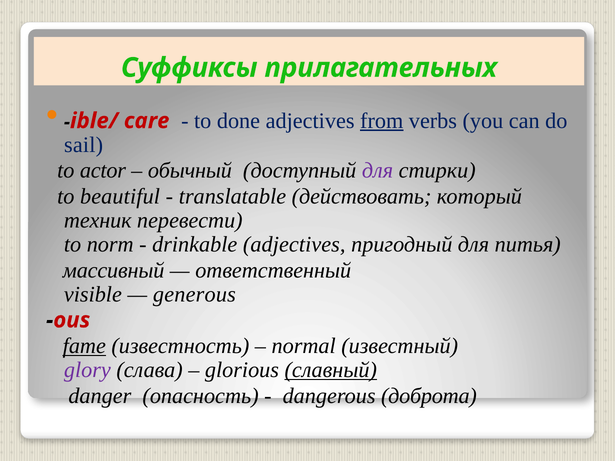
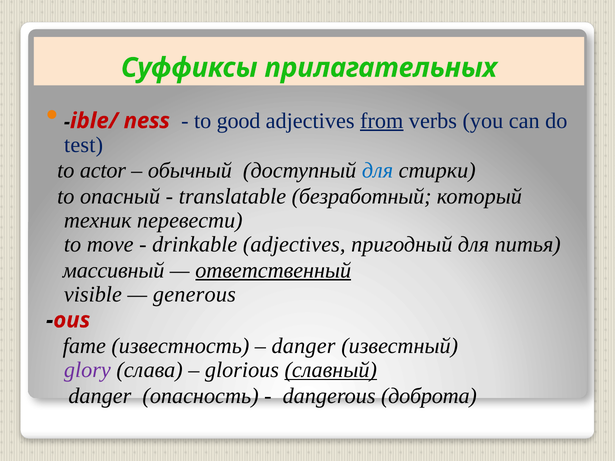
саrе: саrе -> ness
done: done -> good
sail: sail -> test
для at (377, 171) colour: purple -> blue
beautiful: beautiful -> опасный
действовать: действовать -> безработный
norm: norm -> move
ответственный underline: none -> present
fame underline: present -> none
normal at (304, 346): normal -> danger
